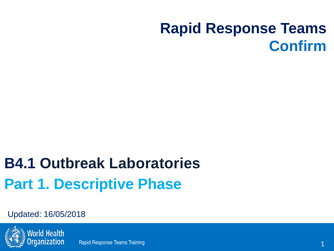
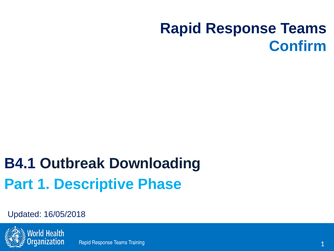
Laboratories: Laboratories -> Downloading
